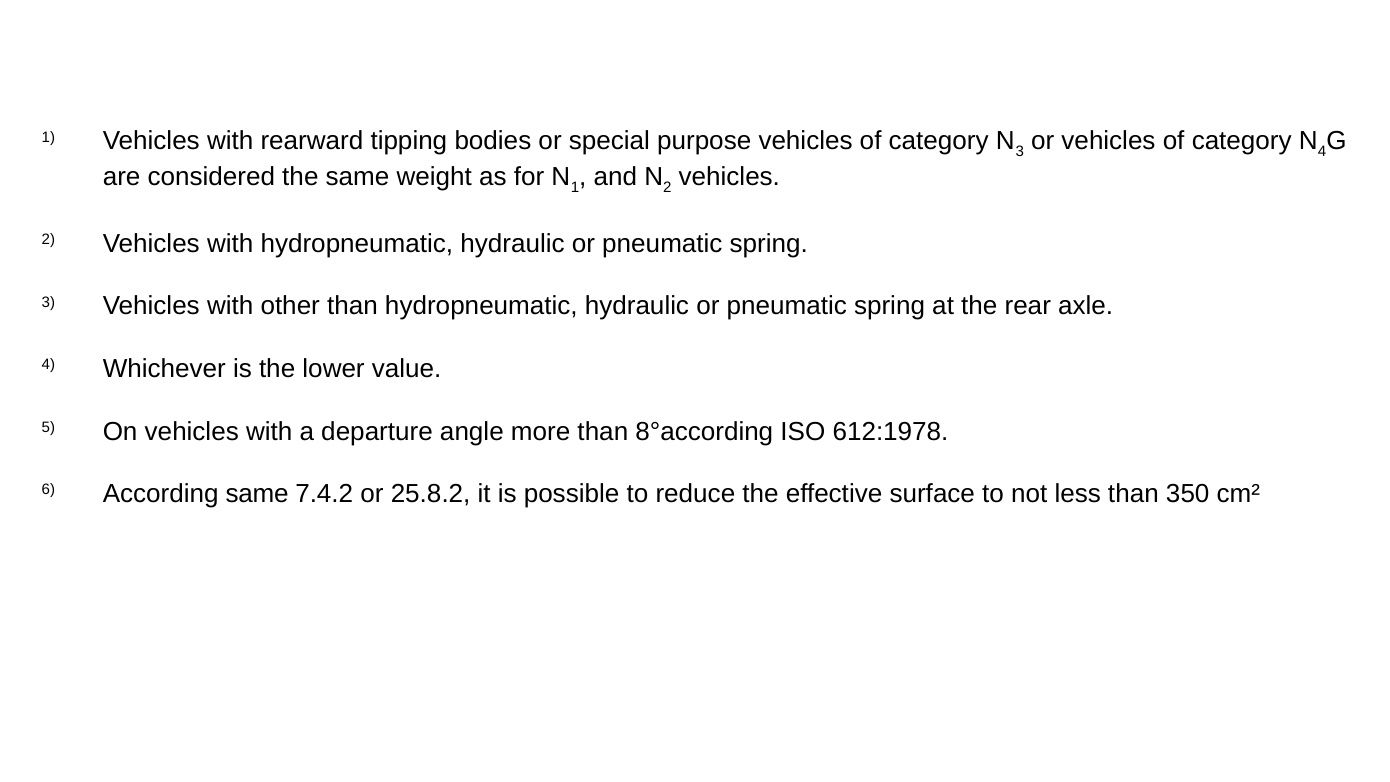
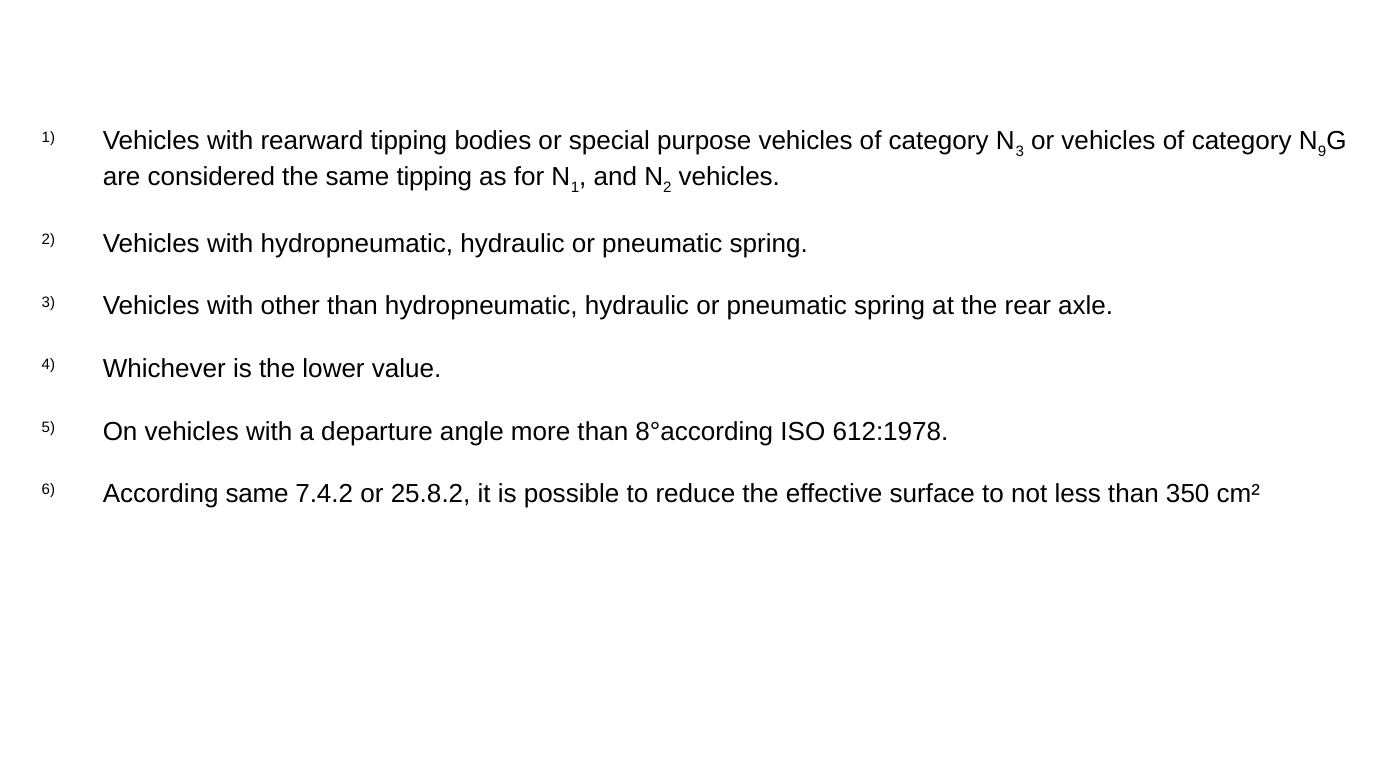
4 at (1322, 152): 4 -> 9
same weight: weight -> tipping
